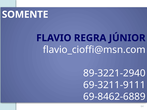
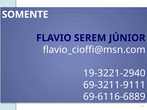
REGRA: REGRA -> SEREM
89-3221-2940: 89-3221-2940 -> 19-3221-2940
69-8462-6889: 69-8462-6889 -> 69-6116-6889
